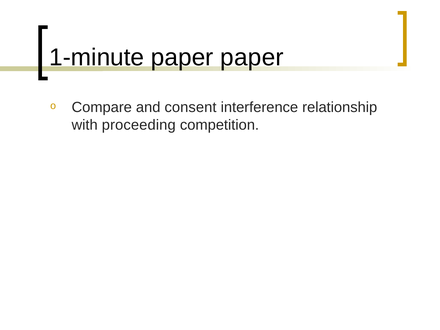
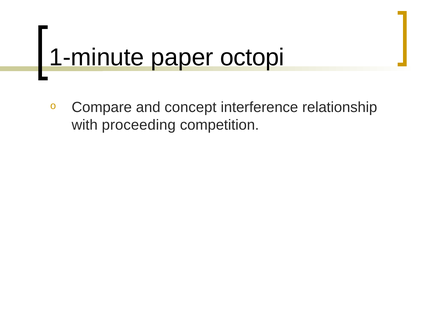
paper paper: paper -> octopi
consent: consent -> concept
